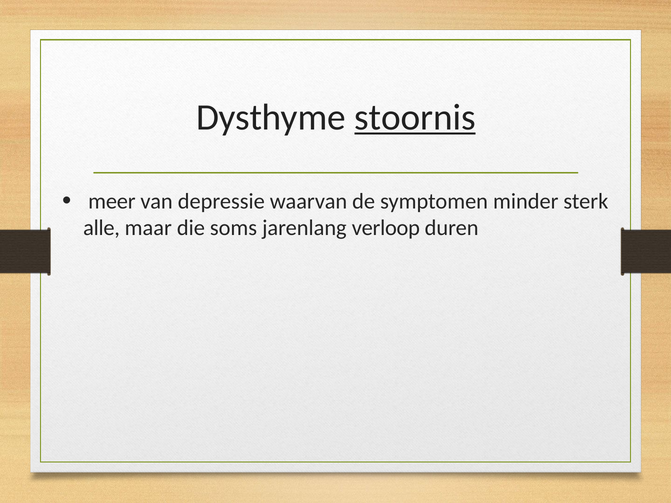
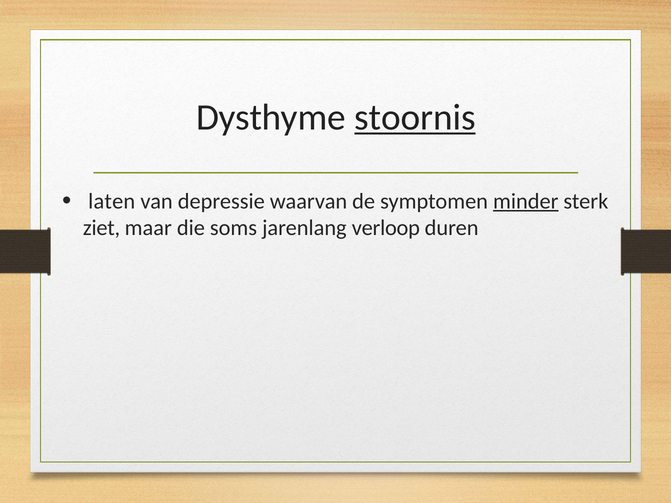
meer: meer -> laten
minder underline: none -> present
alle: alle -> ziet
